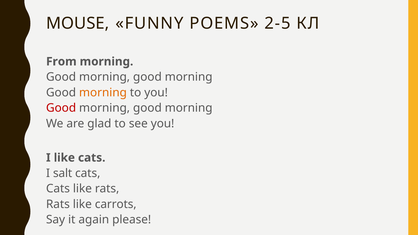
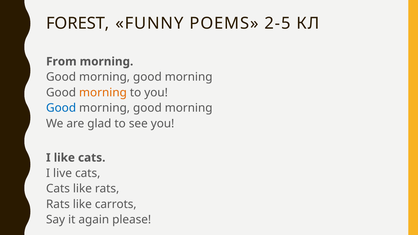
MOUSE: MOUSE -> FOREST
Good at (61, 108) colour: red -> blue
salt: salt -> live
